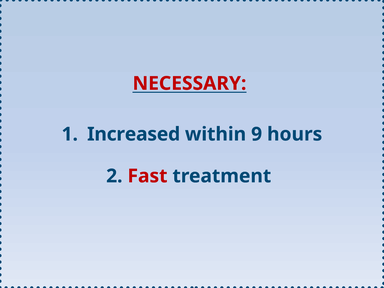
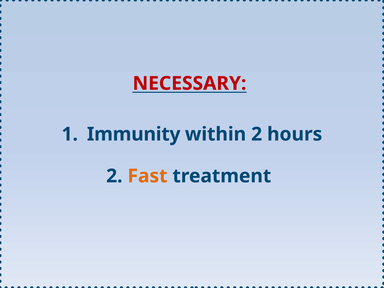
Increased: Increased -> Immunity
within 9: 9 -> 2
Fast colour: red -> orange
